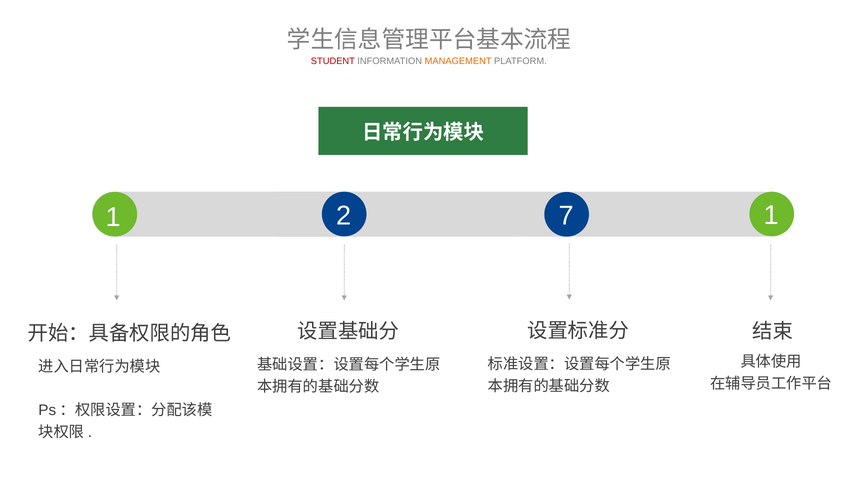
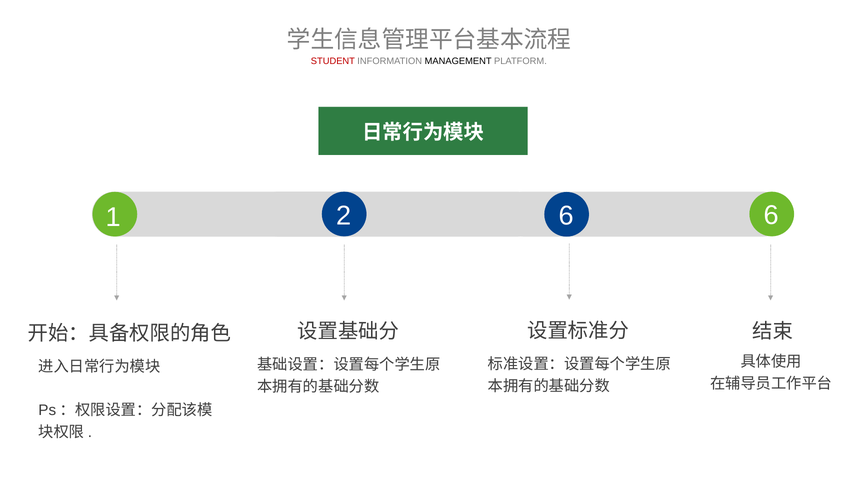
MANAGEMENT colour: orange -> black
2 7: 7 -> 6
1 1: 1 -> 6
